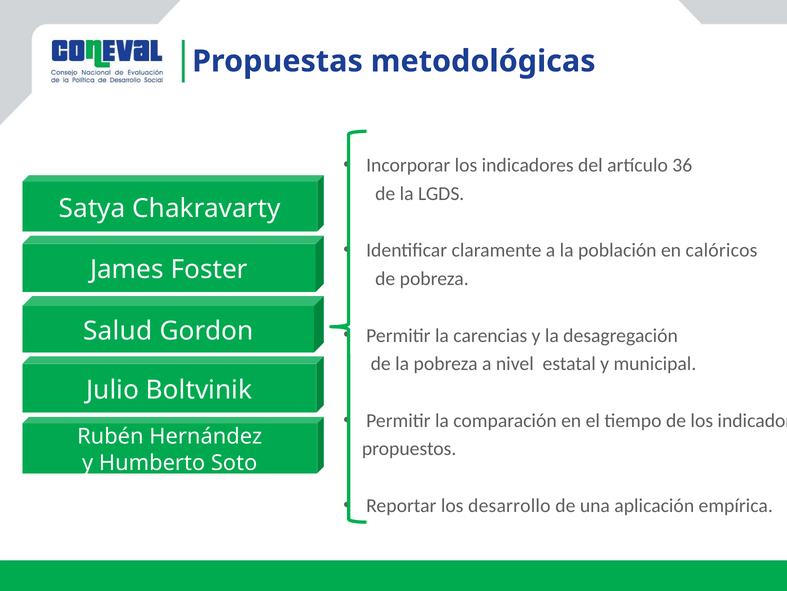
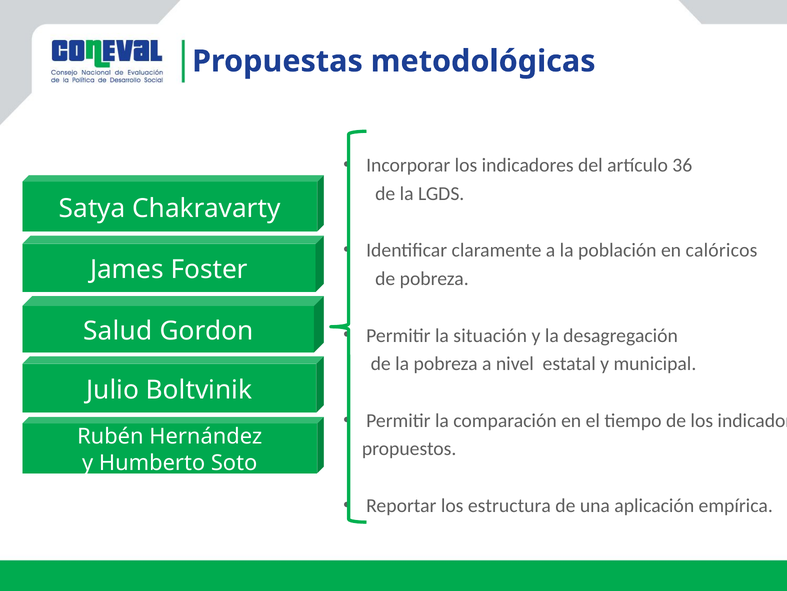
carencias: carencias -> situación
desarrollo: desarrollo -> estructura
